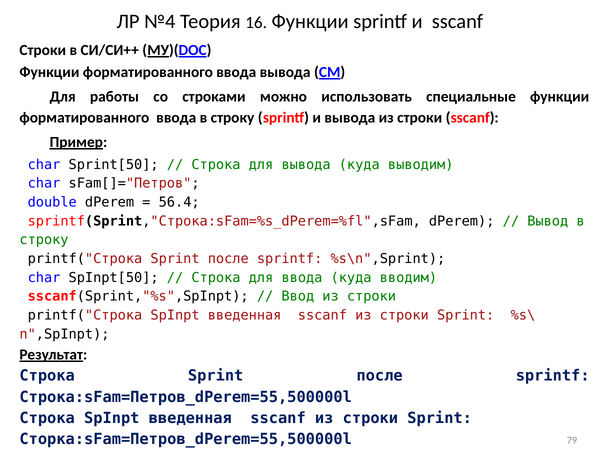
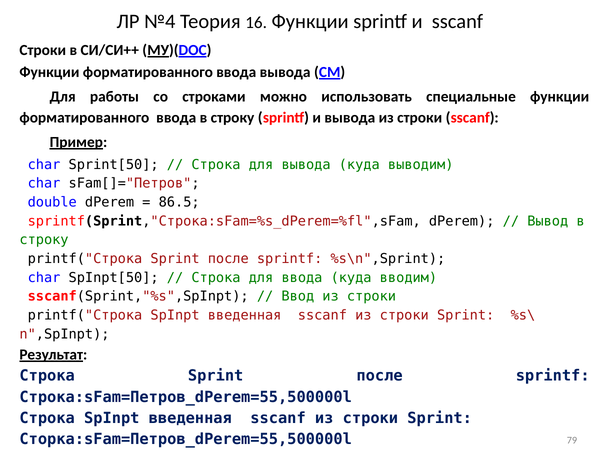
56.4: 56.4 -> 86.5
